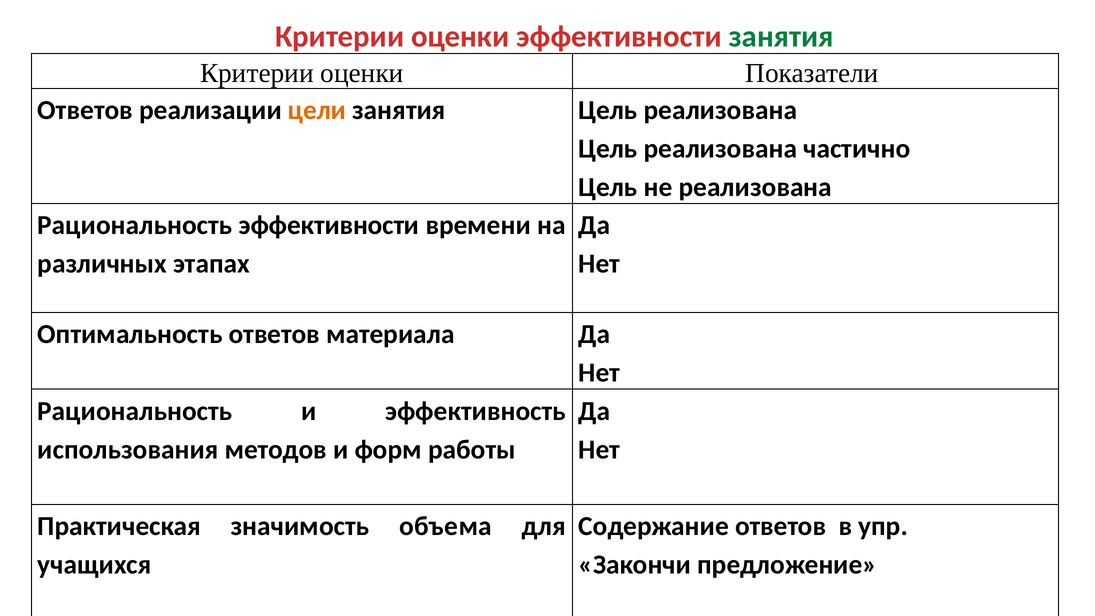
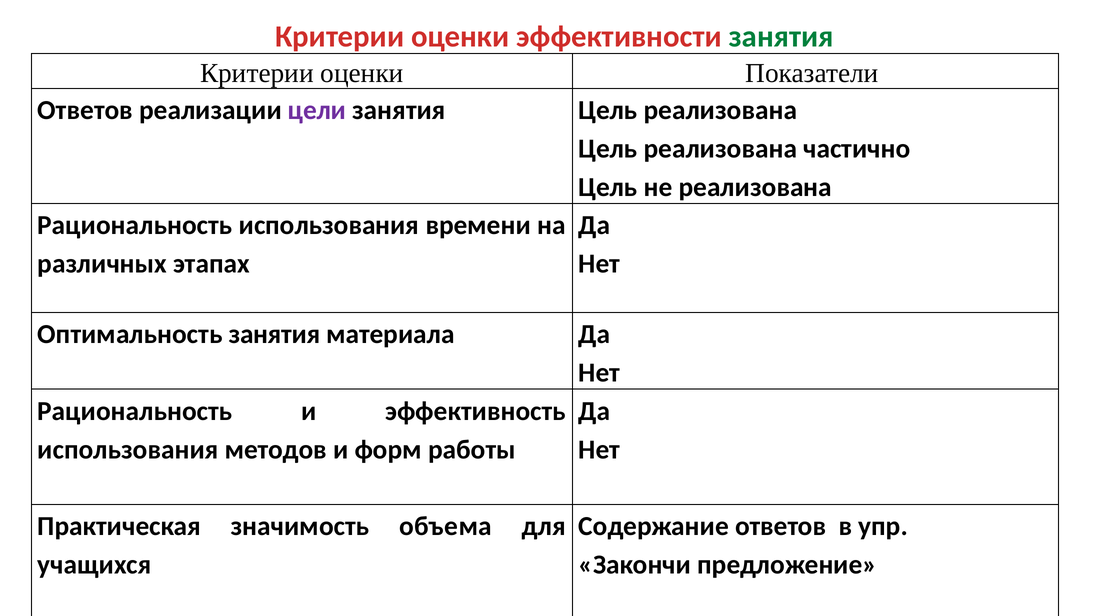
цели colour: orange -> purple
Рациональность эффективности: эффективности -> использования
Оптимальность ответов: ответов -> занятия
